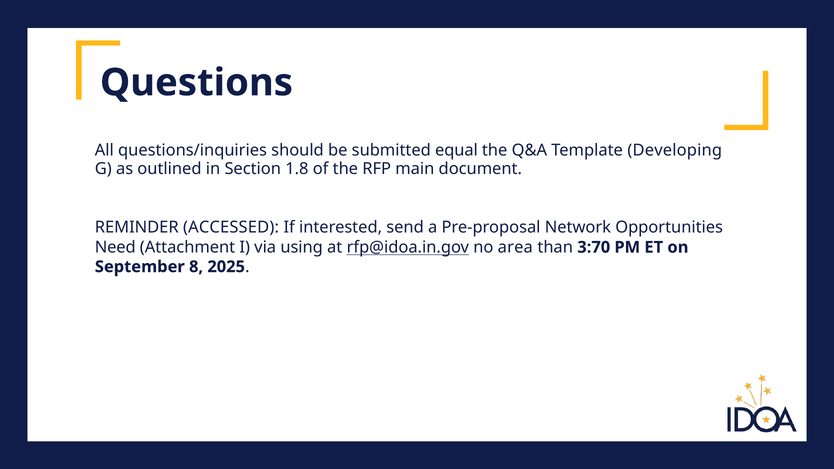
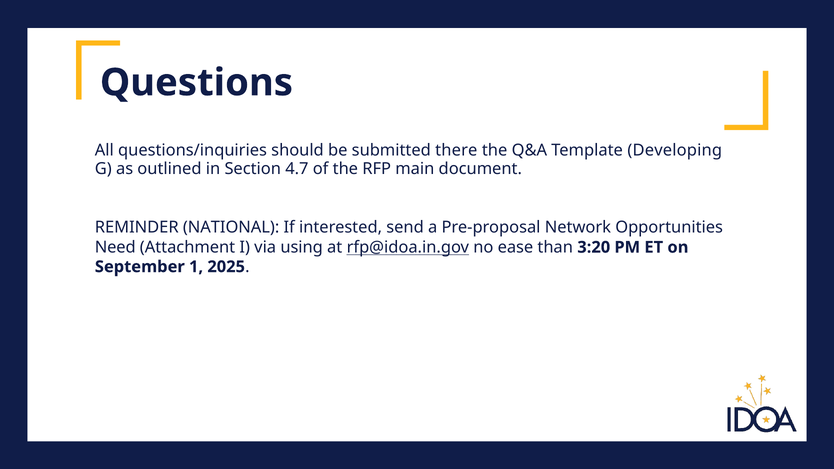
equal: equal -> there
1.8: 1.8 -> 4.7
ACCESSED: ACCESSED -> NATIONAL
area: area -> ease
3:70: 3:70 -> 3:20
8: 8 -> 1
